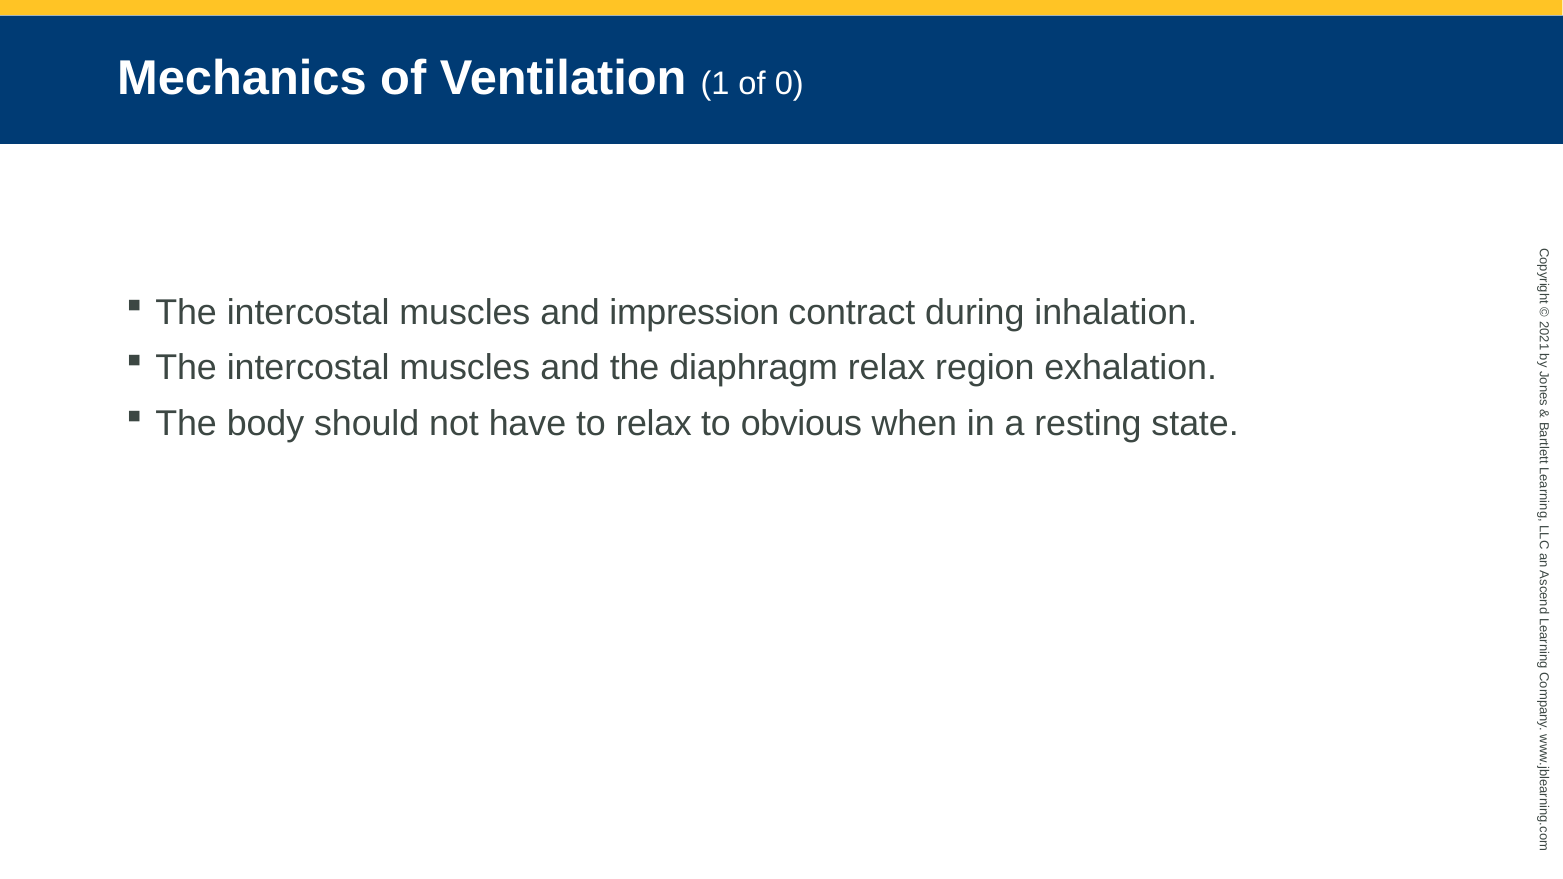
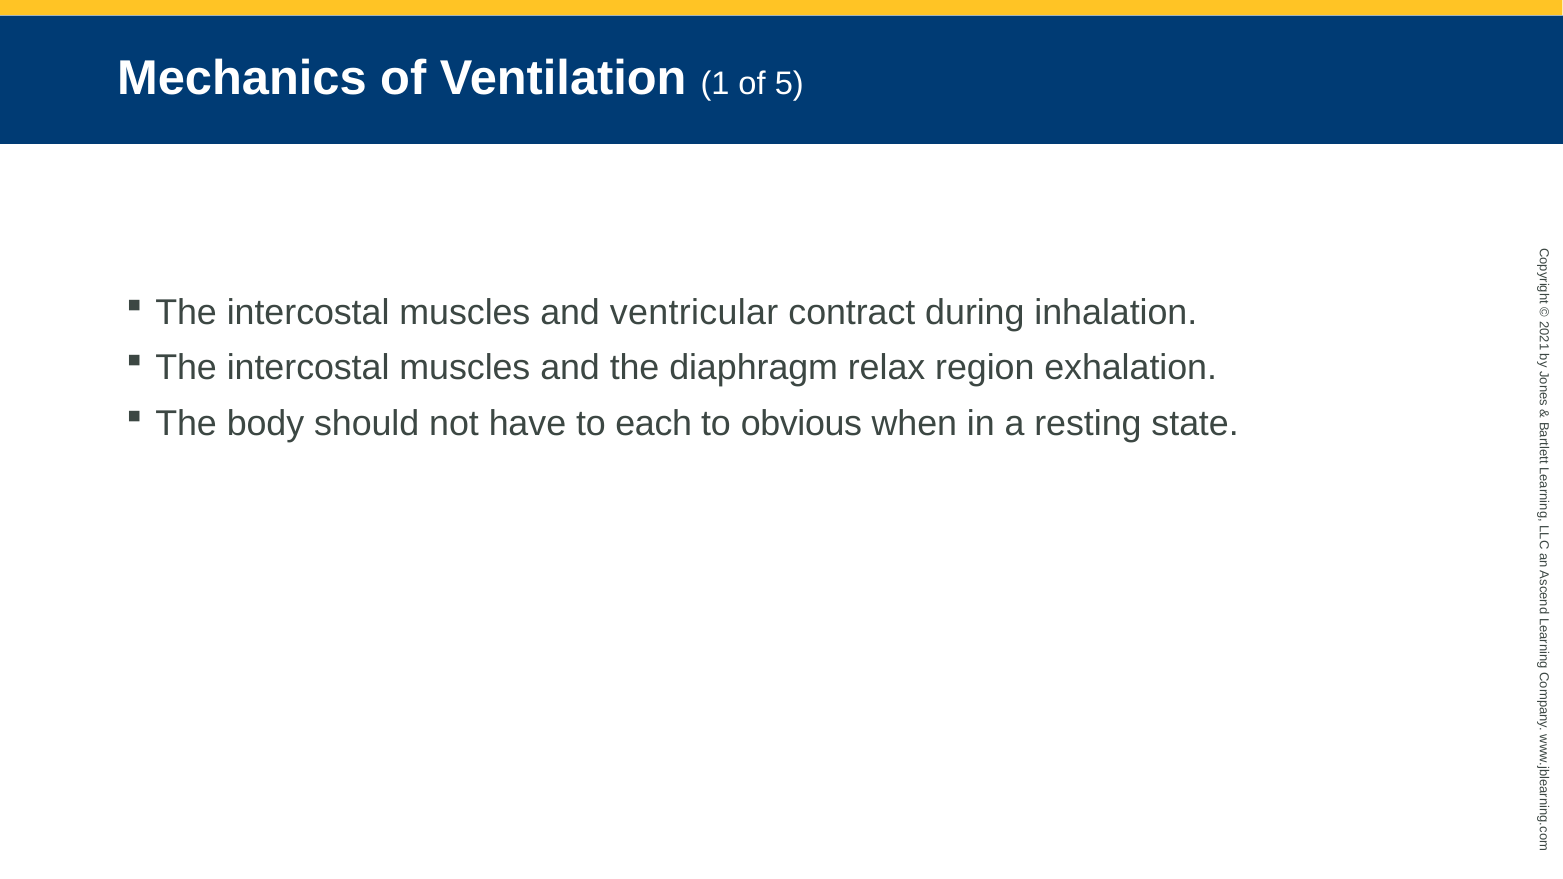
of 0: 0 -> 5
impression: impression -> ventricular
to relax: relax -> each
